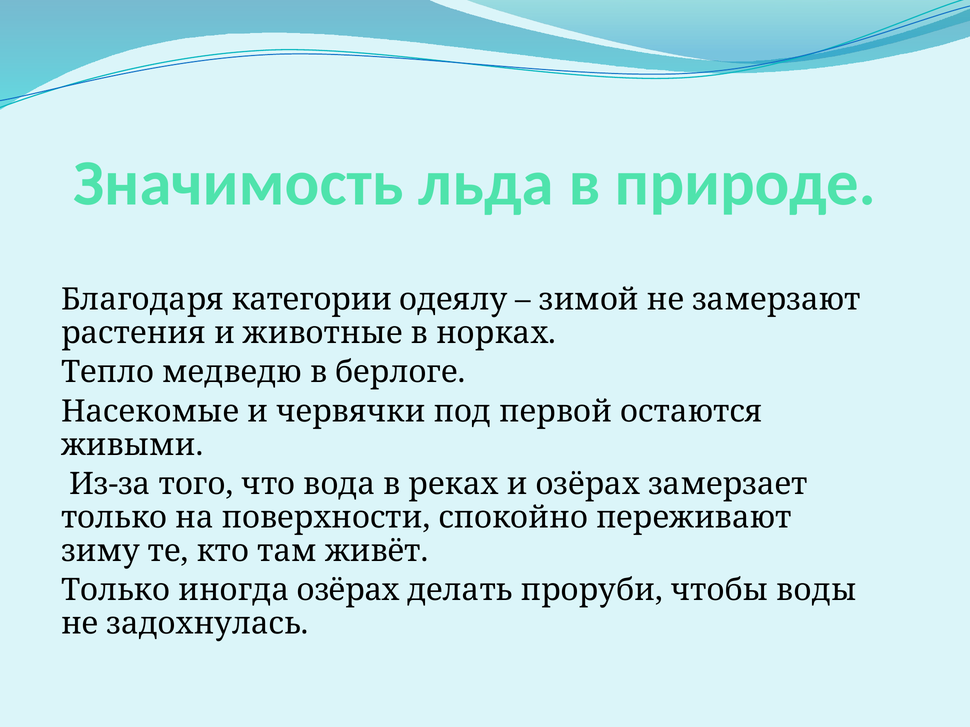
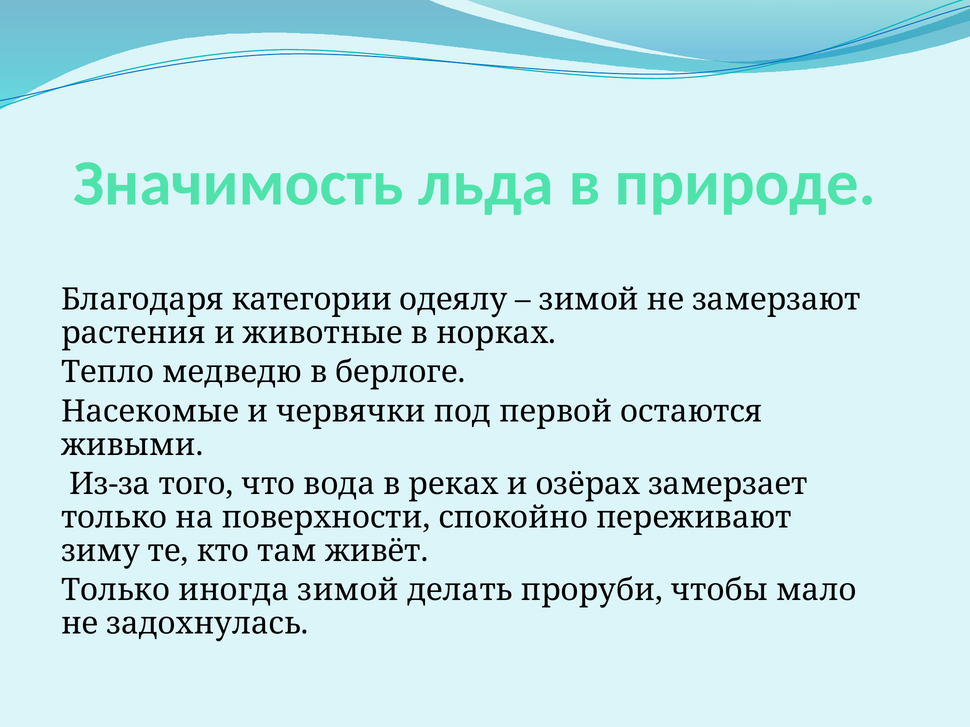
иногда озёрах: озёрах -> зимой
воды: воды -> мало
